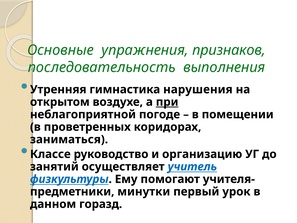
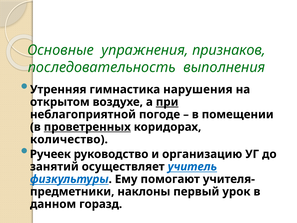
проветренных underline: none -> present
заниматься: заниматься -> количество
Классе: Классе -> Ручеек
минутки: минутки -> наклоны
